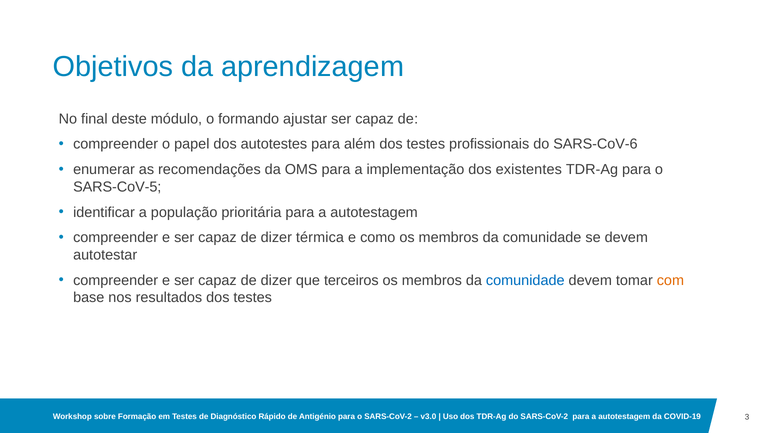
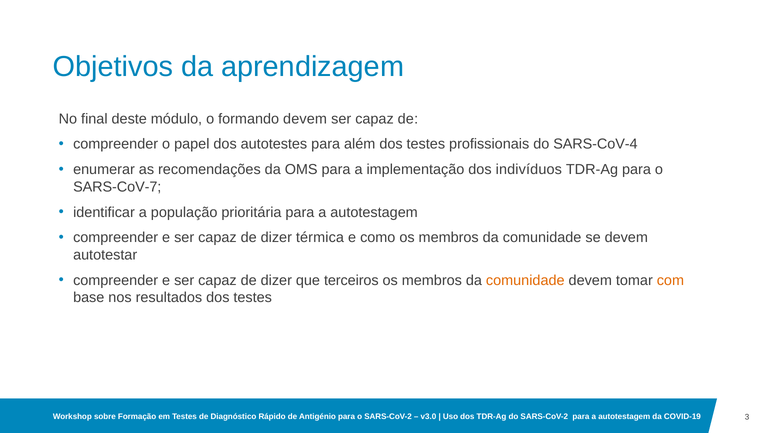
formando ajustar: ajustar -> devem
SARS-CoV-6: SARS-CoV-6 -> SARS-CoV-4
existentes: existentes -> indivíduos
SARS-CoV-5: SARS-CoV-5 -> SARS-CoV-7
comunidade at (525, 280) colour: blue -> orange
